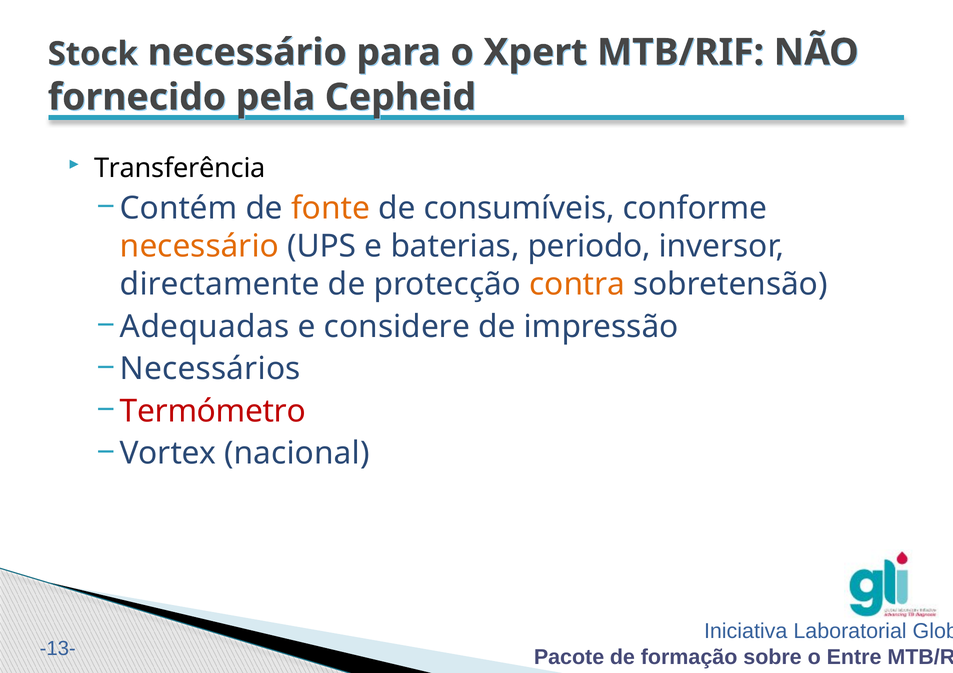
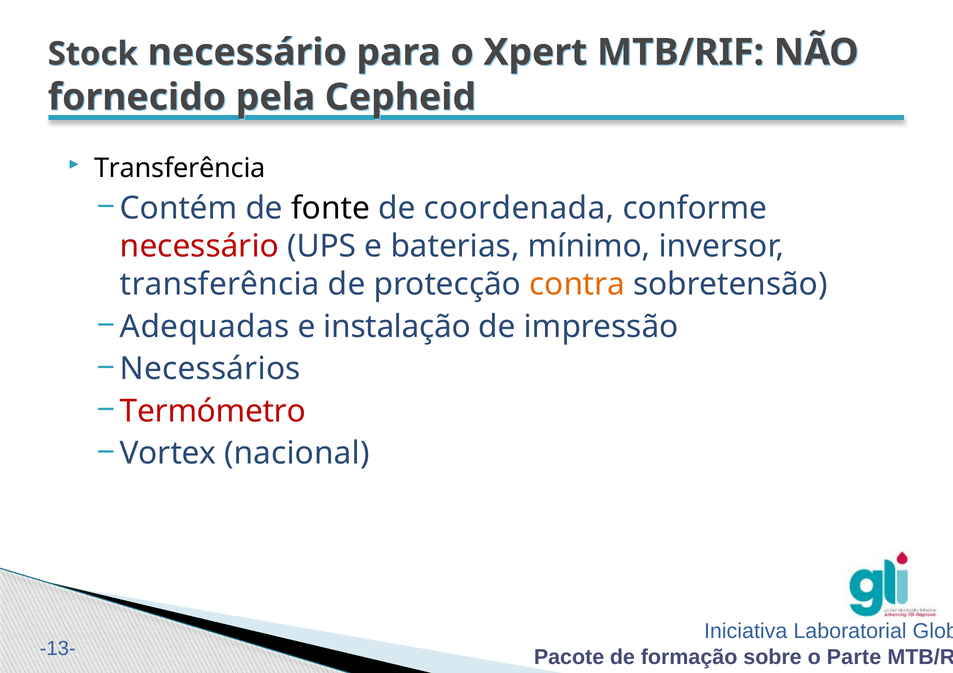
fonte colour: orange -> black
consumíveis: consumíveis -> coordenada
necessário at (199, 246) colour: orange -> red
periodo: periodo -> mínimo
directamente at (220, 284): directamente -> transferência
considere: considere -> instalação
Entre: Entre -> Parte
